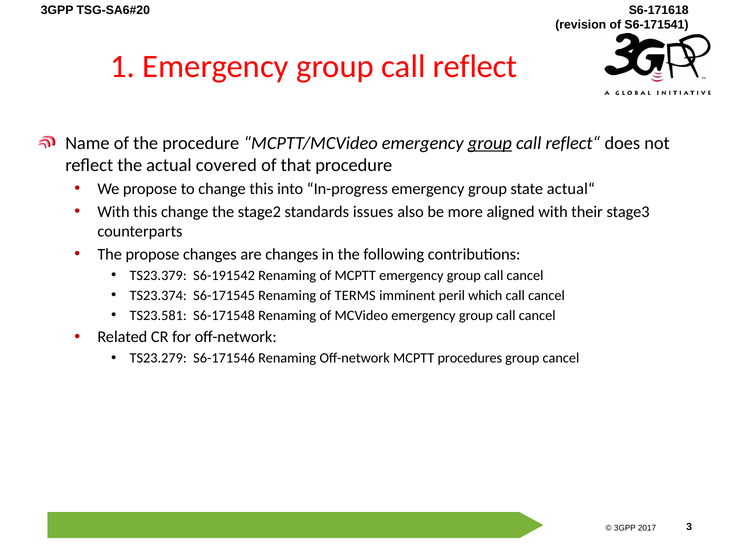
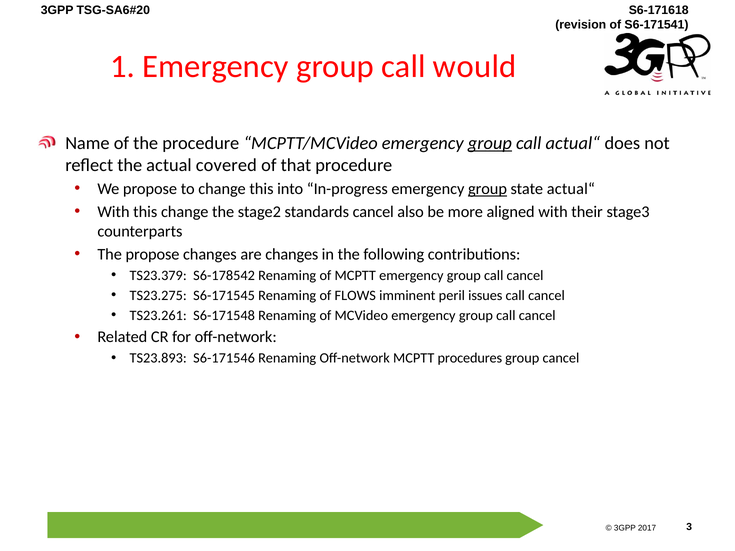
call reflect: reflect -> would
call reflect“: reflect“ -> actual“
group at (488, 189) underline: none -> present
standards issues: issues -> cancel
S6-191542: S6-191542 -> S6-178542
TS23.374: TS23.374 -> TS23.275
TERMS: TERMS -> FLOWS
which: which -> issues
TS23.581: TS23.581 -> TS23.261
TS23.279: TS23.279 -> TS23.893
